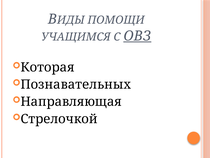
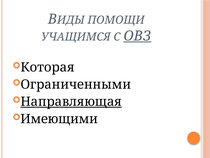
Познавательных: Познавательных -> Ограниченными
Направляющая underline: none -> present
Стрелочкой: Стрелочкой -> Имеющими
